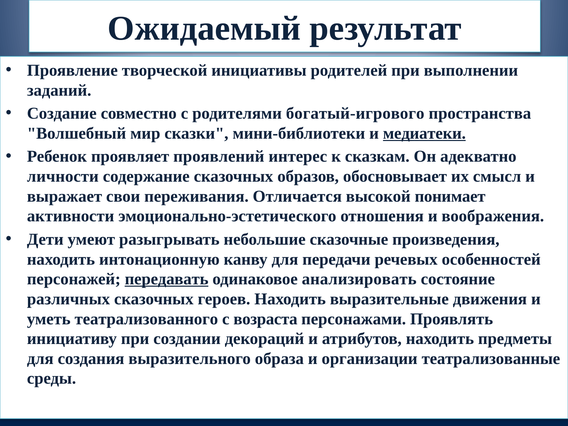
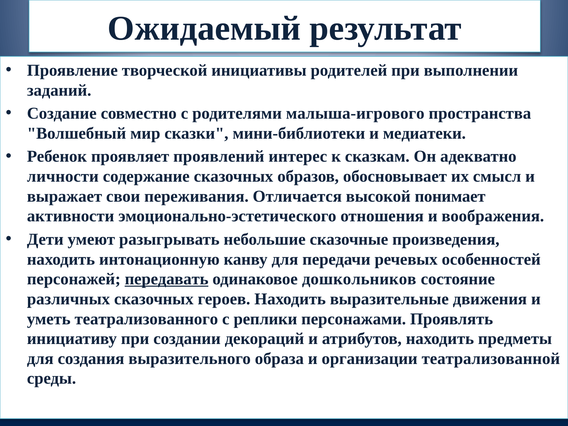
богатый-игрового: богатый-игрового -> малыша-игрового
медиатеки underline: present -> none
анализировать: анализировать -> дошкольников
возраста: возраста -> реплики
театрализованные: театрализованные -> театрализованной
